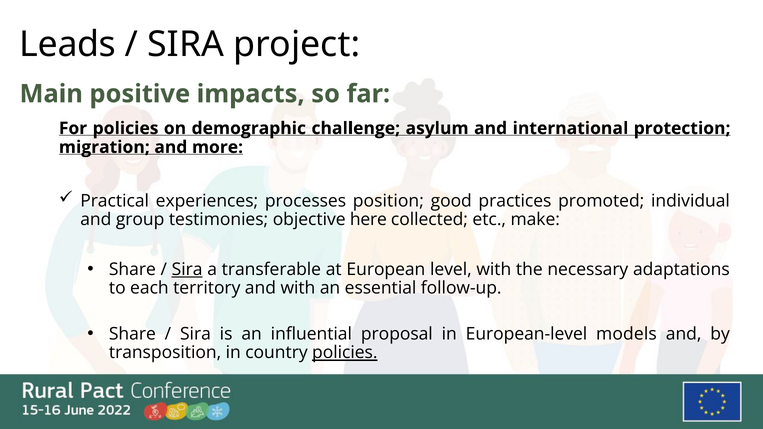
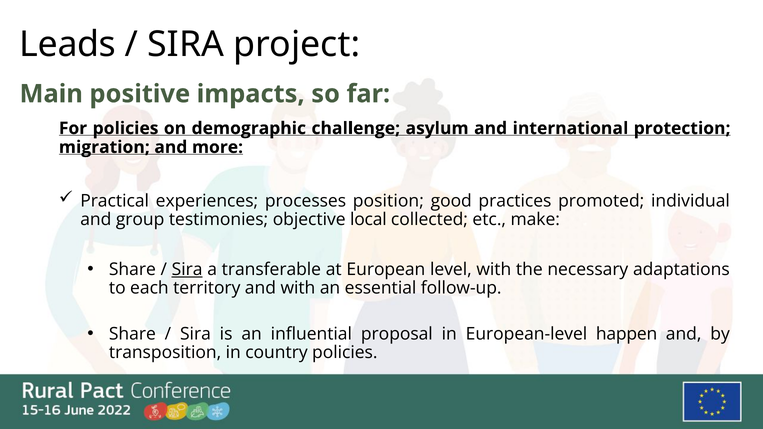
here: here -> local
models: models -> happen
policies at (345, 353) underline: present -> none
